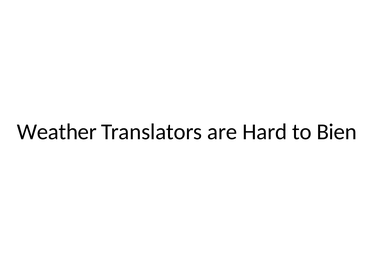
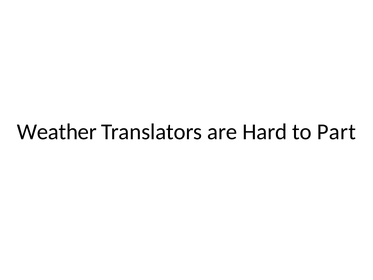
Bien: Bien -> Part
